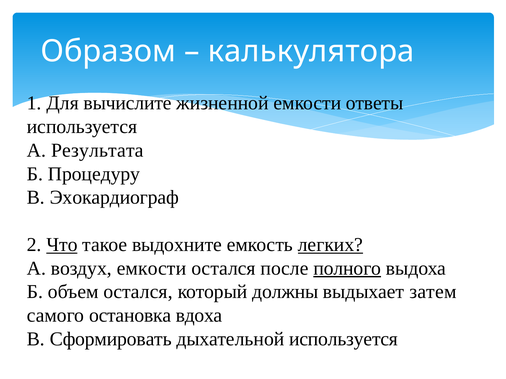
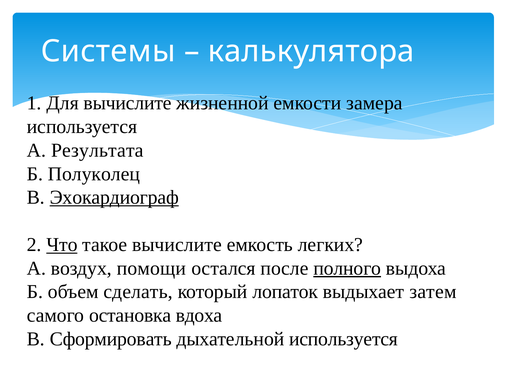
Образом: Образом -> Системы
ответы: ответы -> замера
Процедуру: Процедуру -> Полуколец
Эхокардиограф underline: none -> present
такое выдохните: выдохните -> вычислите
легких underline: present -> none
воздух емкости: емкости -> помощи
объем остался: остался -> сделать
должны: должны -> лопаток
